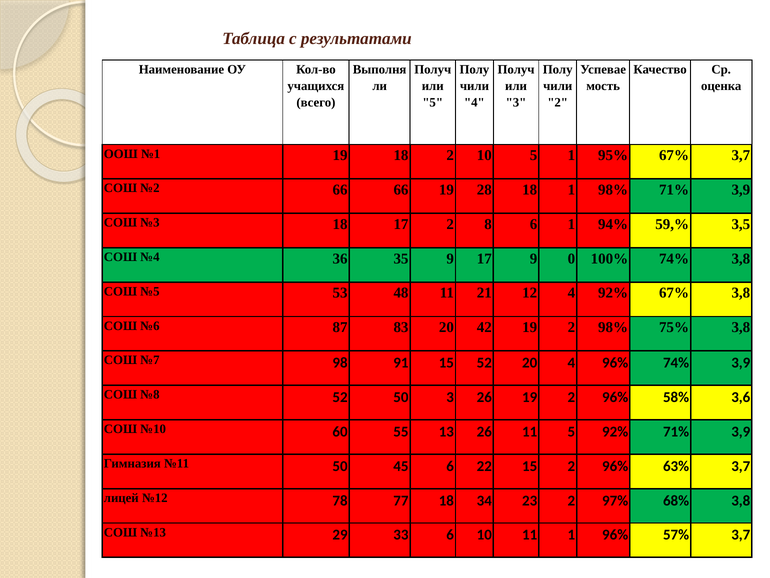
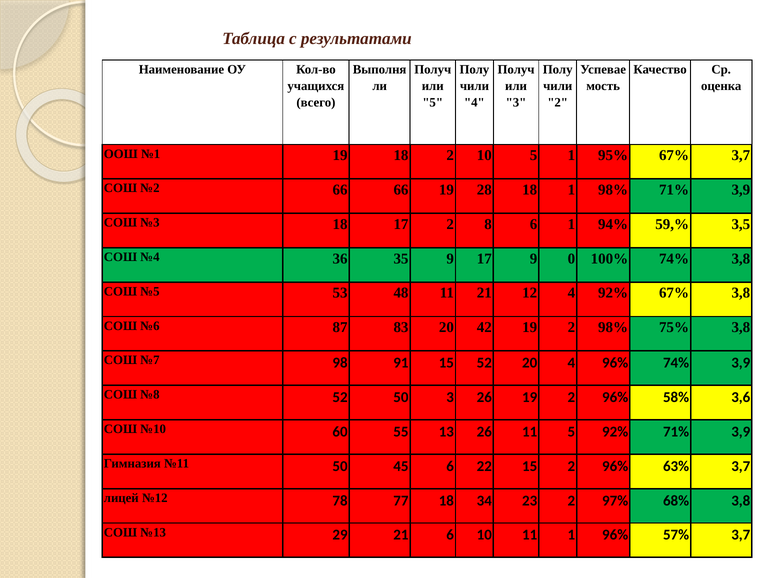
29 33: 33 -> 21
